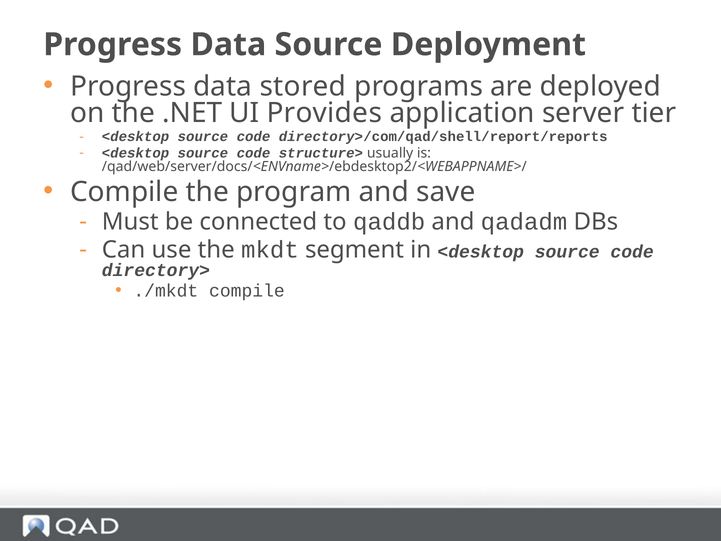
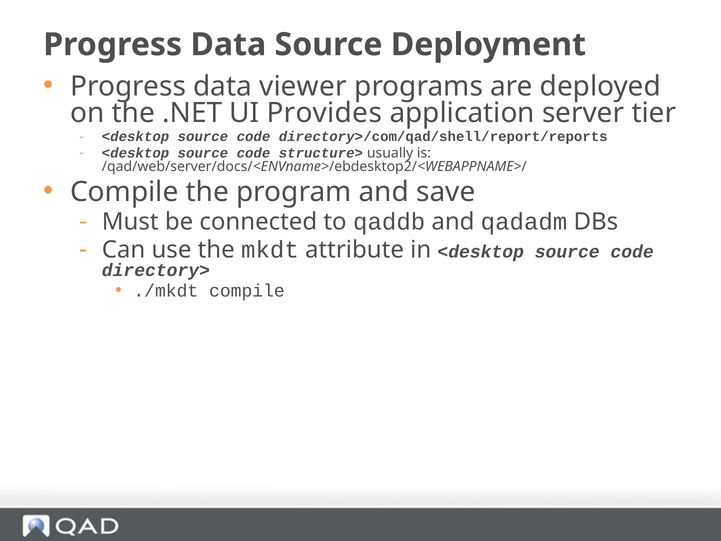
stored: stored -> viewer
segment: segment -> attribute
